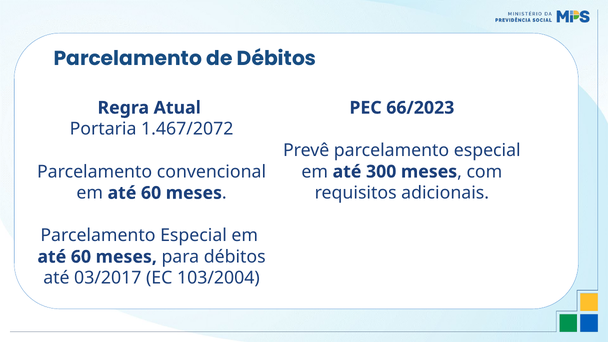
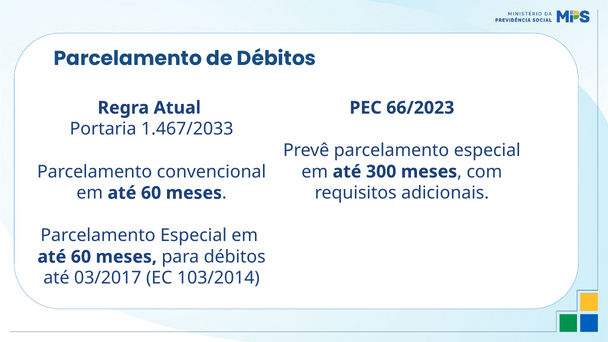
1.467/2072: 1.467/2072 -> 1.467/2033
103/2004: 103/2004 -> 103/2014
